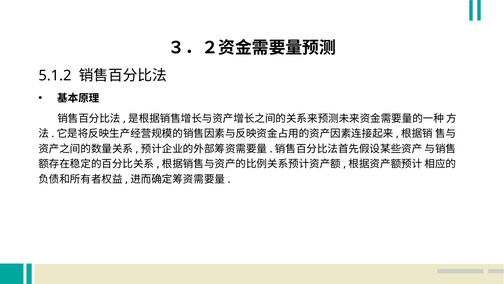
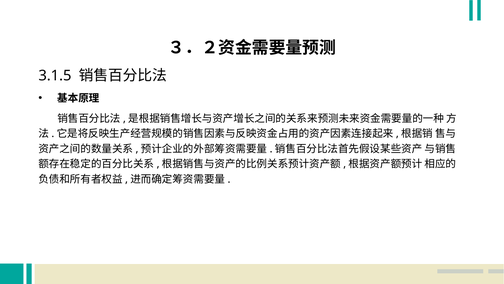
5.1.2: 5.1.2 -> 3.1.5
